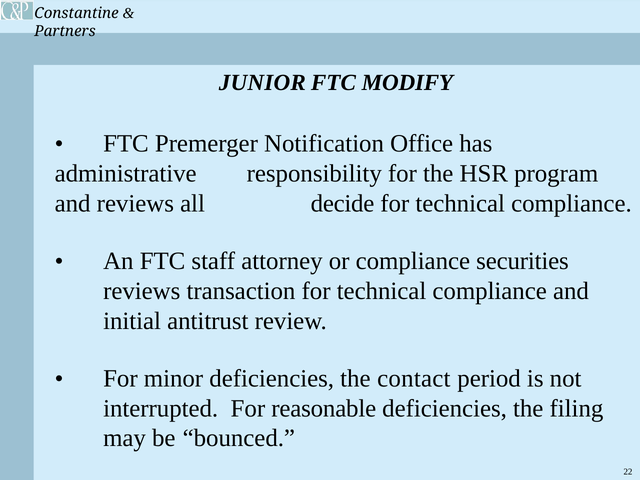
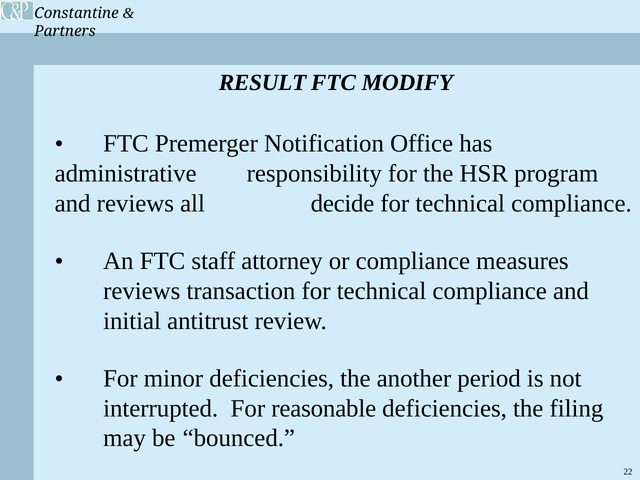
JUNIOR: JUNIOR -> RESULT
securities: securities -> measures
contact: contact -> another
